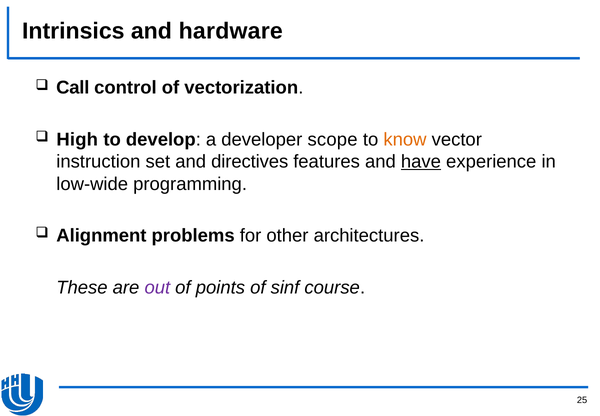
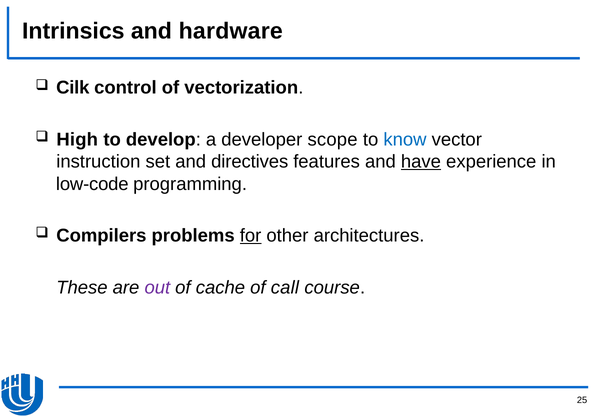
Call: Call -> Cilk
know colour: orange -> blue
low-wide: low-wide -> low-code
Alignment: Alignment -> Compilers
for underline: none -> present
points: points -> cache
sinf: sinf -> call
